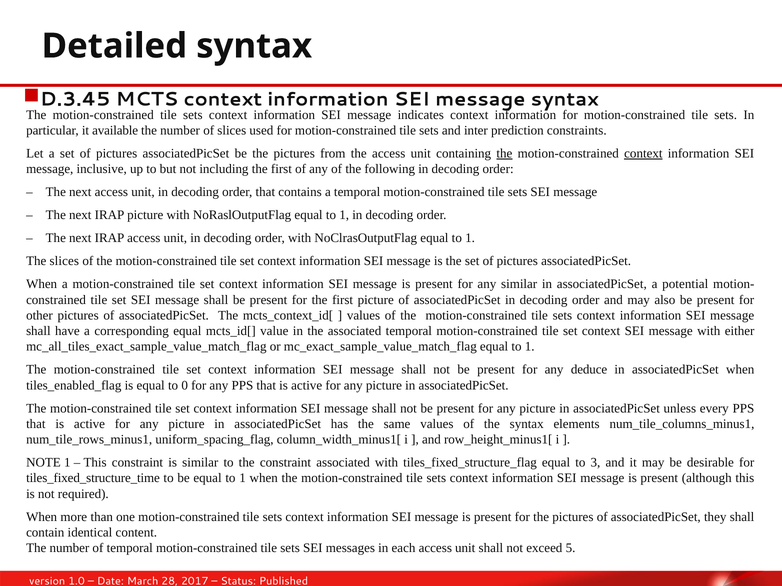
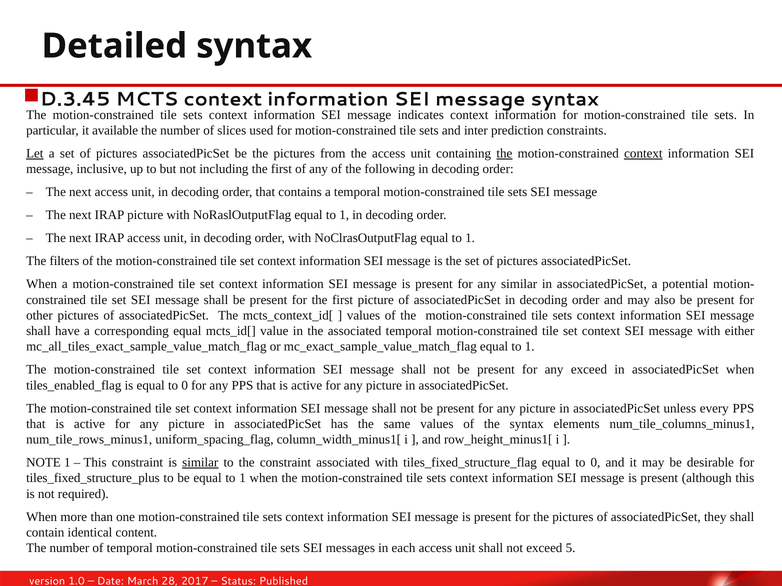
Let underline: none -> present
The slices: slices -> filters
any deduce: deduce -> exceed
similar at (200, 463) underline: none -> present
tiles_fixed_structure_flag equal to 3: 3 -> 0
tiles_fixed_structure_time: tiles_fixed_structure_time -> tiles_fixed_structure_plus
